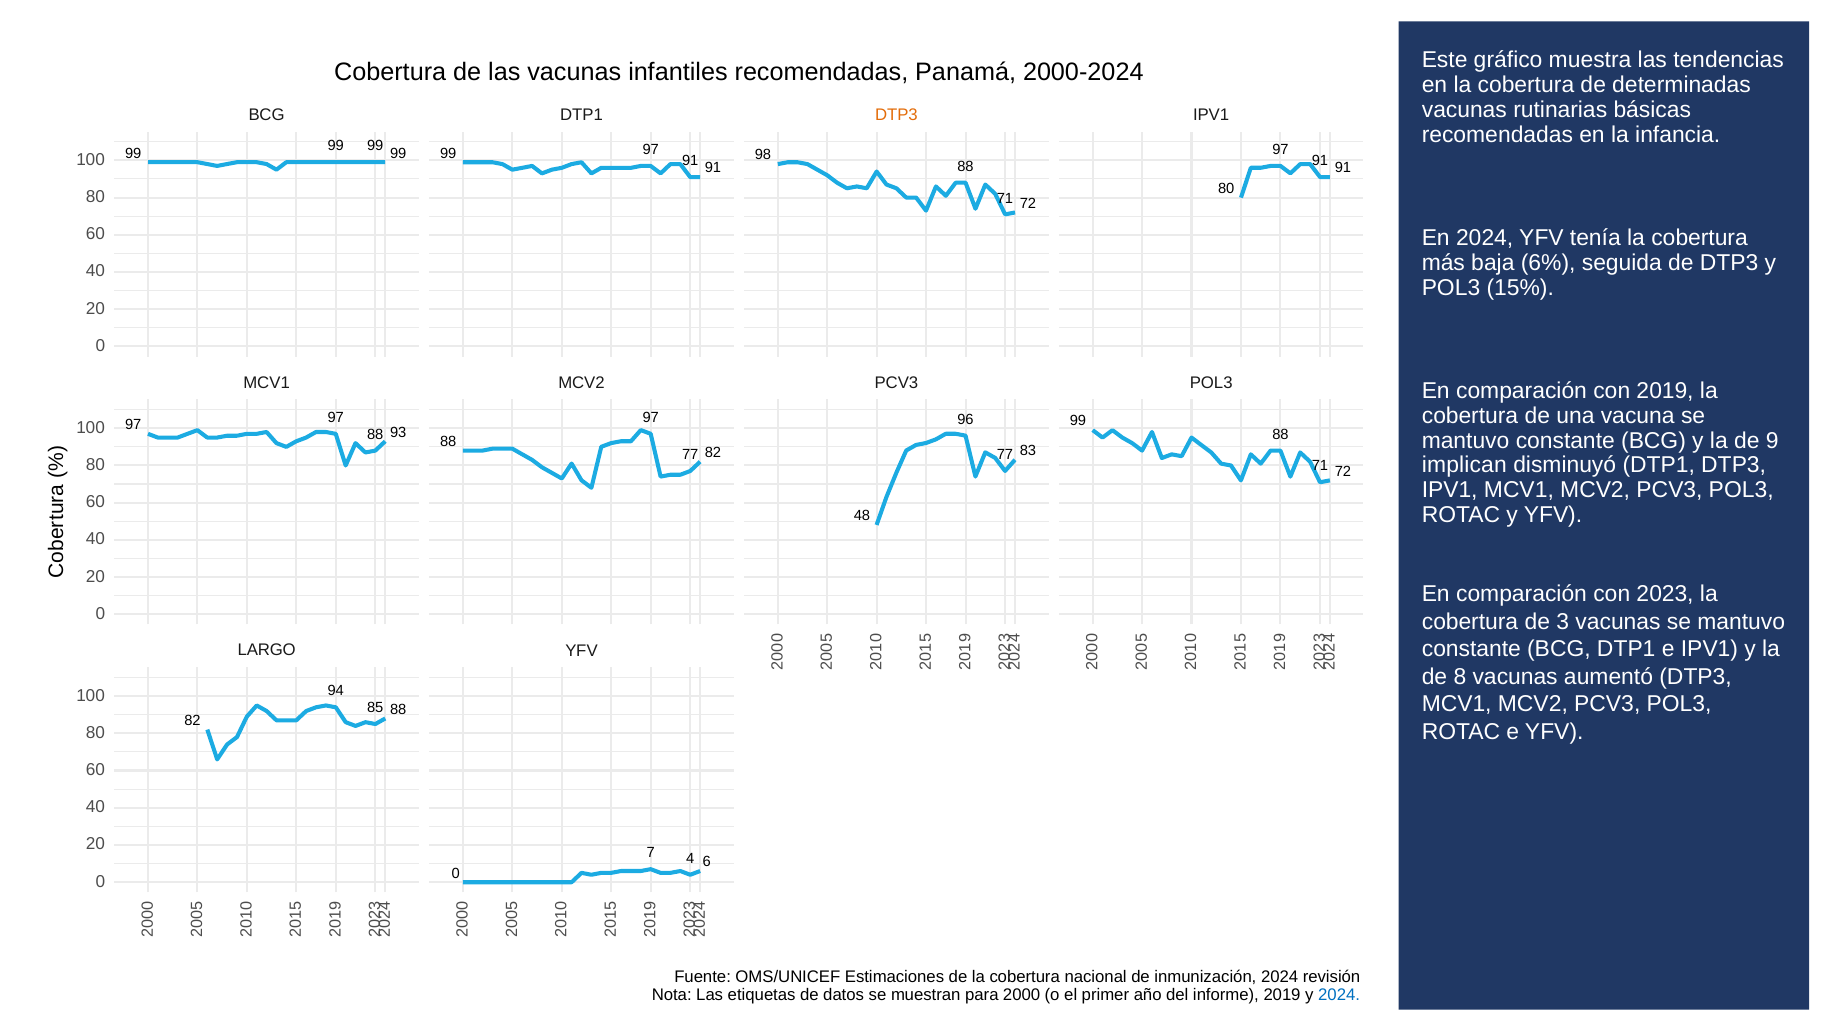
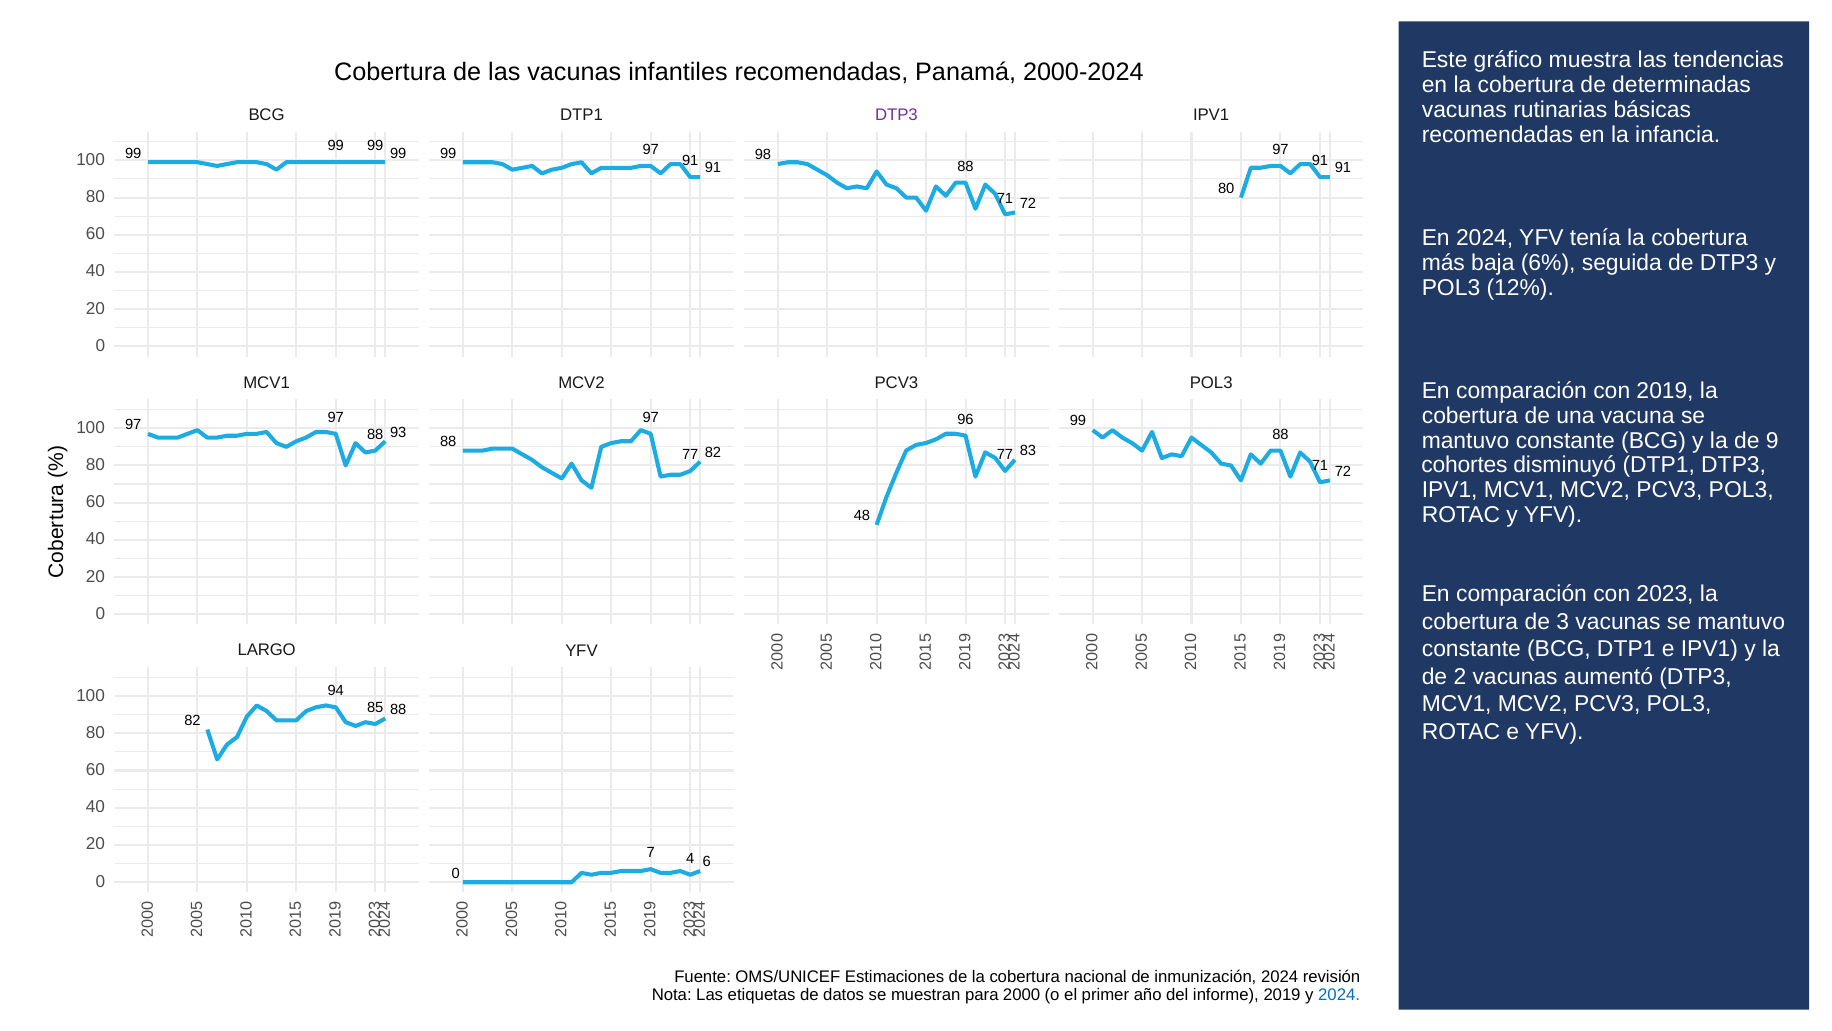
DTP3 at (896, 115) colour: orange -> purple
15%: 15% -> 12%
implican: implican -> cohortes
de 8: 8 -> 2
